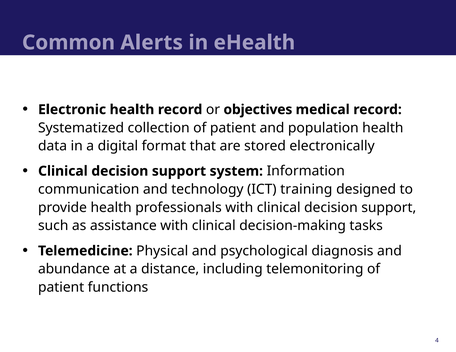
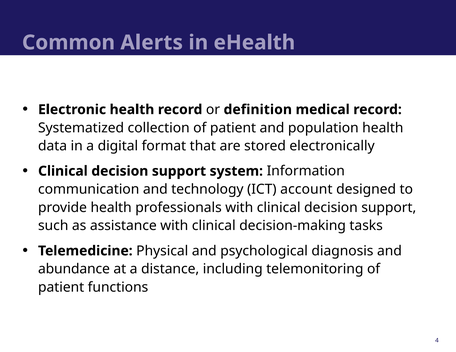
objectives: objectives -> definition
training: training -> account
